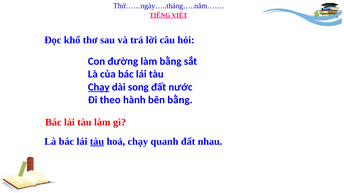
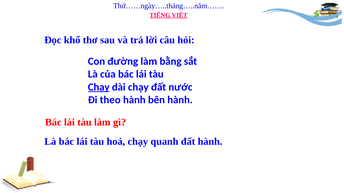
dài song: song -> chạy
bên bằng: bằng -> hành
tàu at (97, 142) underline: present -> none
đất nhau: nhau -> hành
